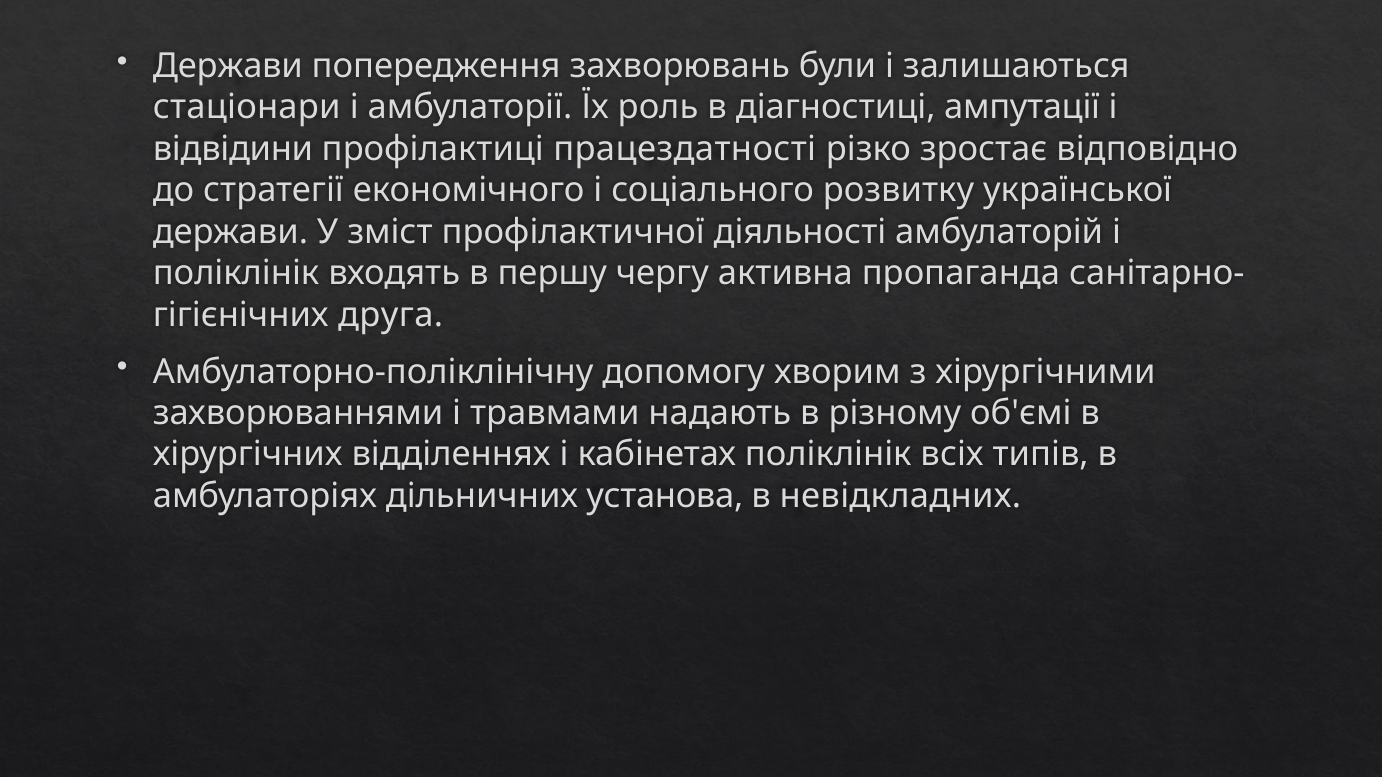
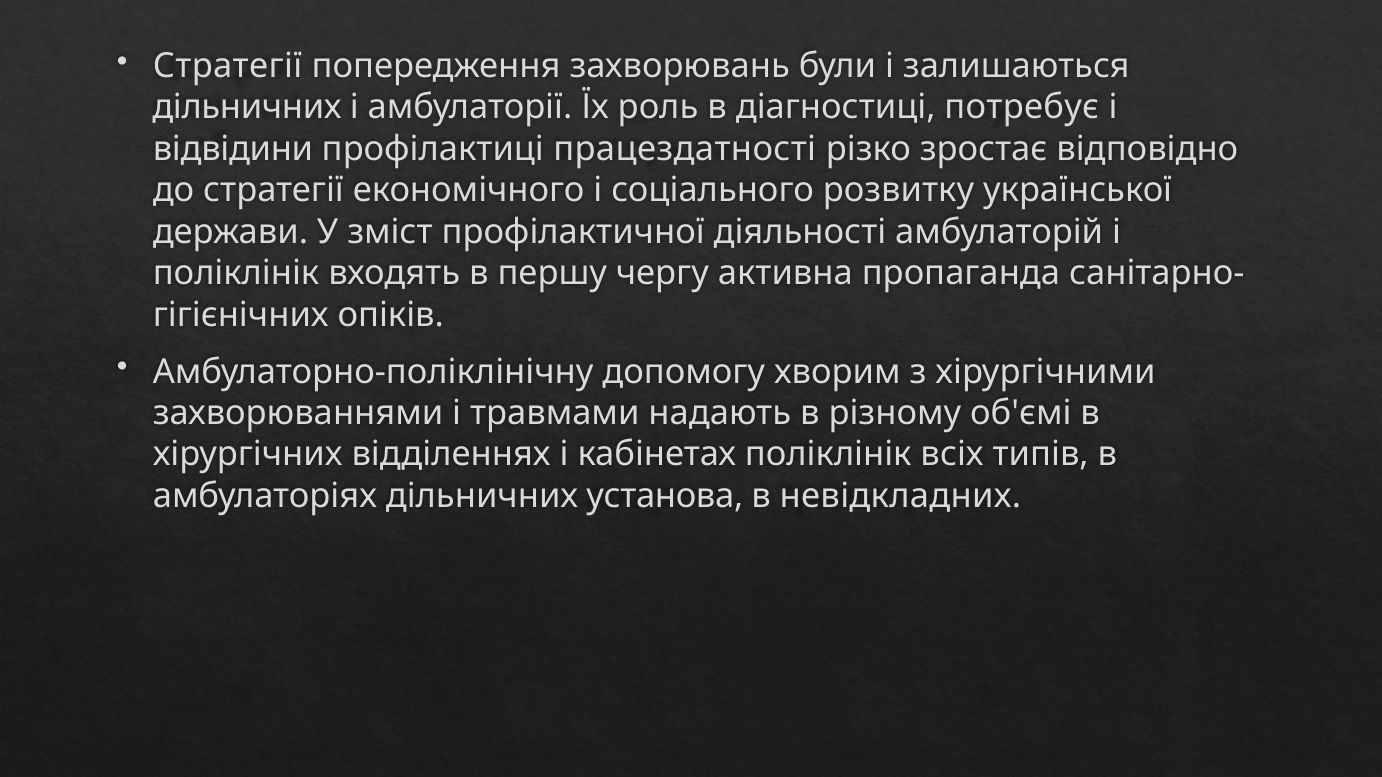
Держави at (228, 66): Держави -> Стратегії
стаціонари at (247, 108): стаціонари -> дільничних
ампутації: ампутації -> потребує
друга: друга -> опіків
